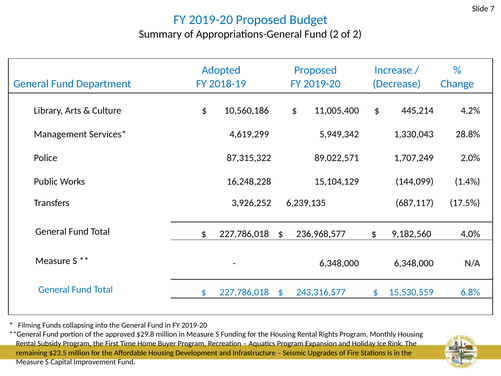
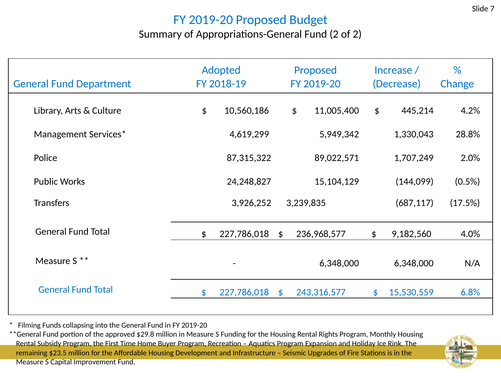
16,248,228: 16,248,228 -> 24,248,827
1.4%: 1.4% -> 0.5%
6,239,135: 6,239,135 -> 3,239,835
